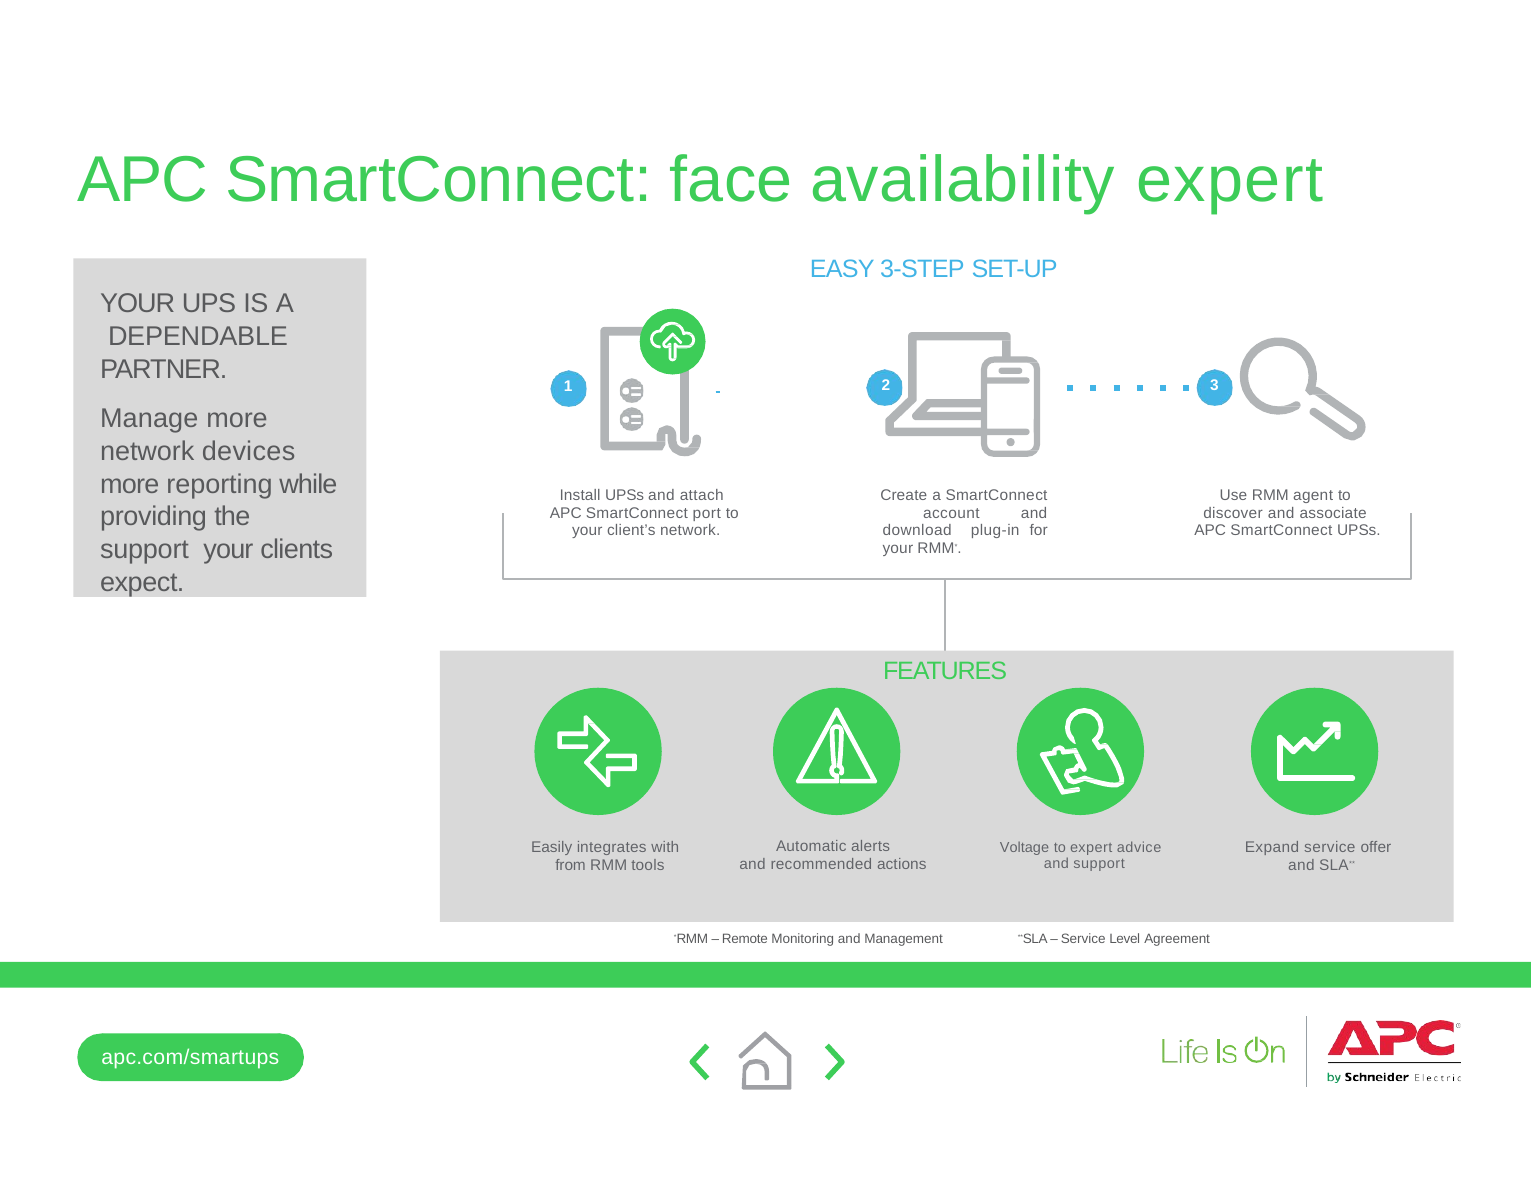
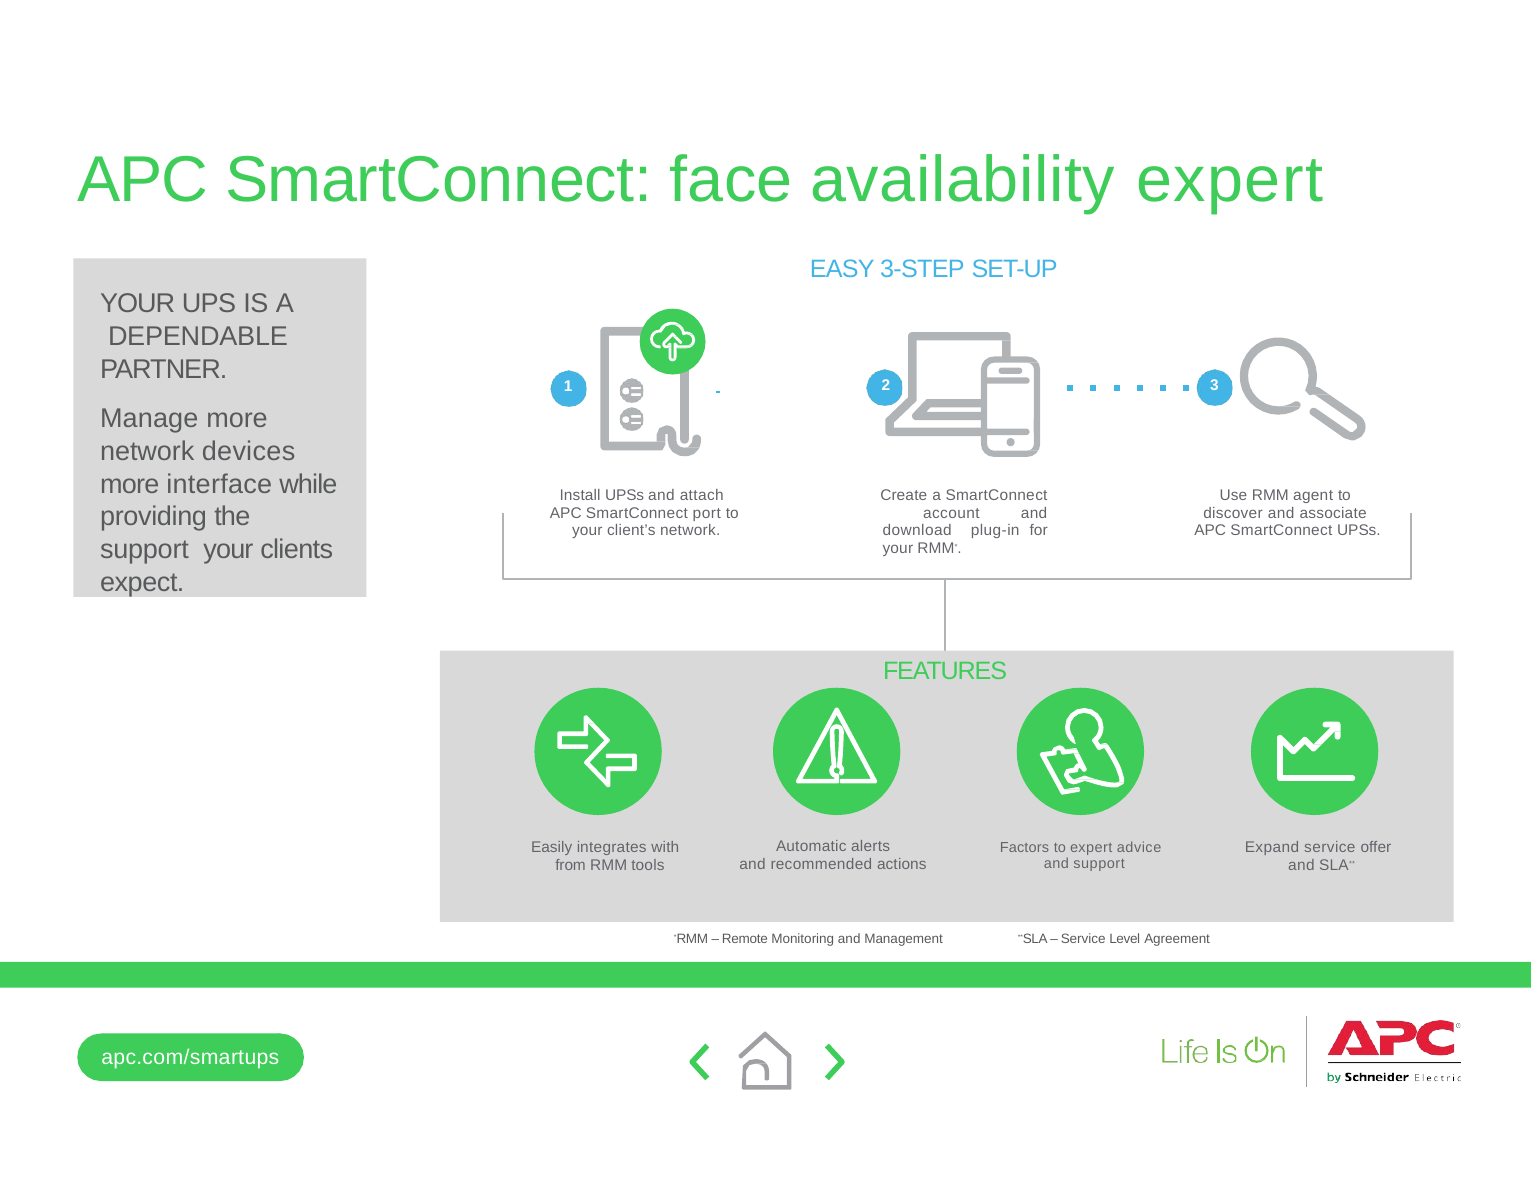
reporting: reporting -> interface
Voltage: Voltage -> Factors
